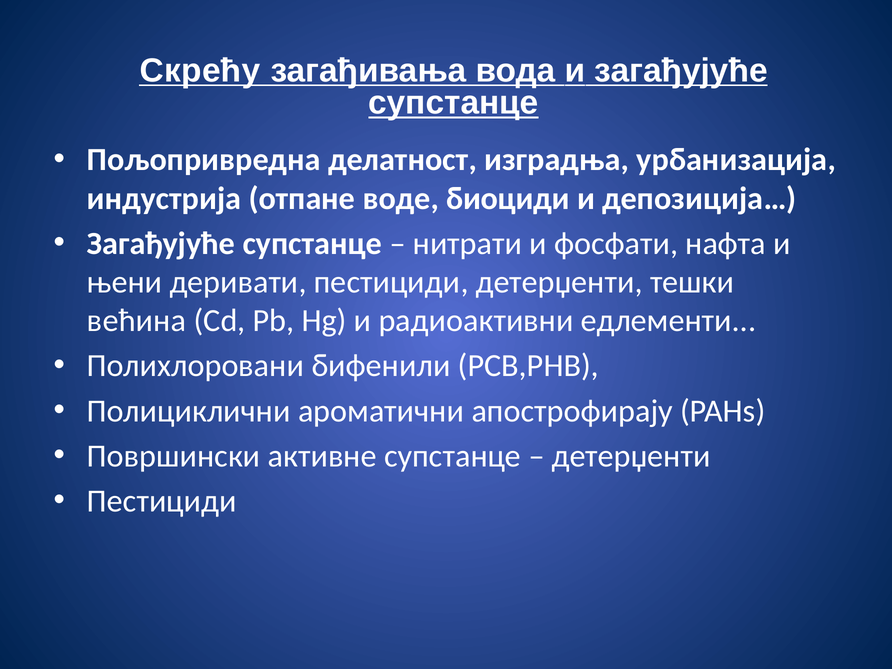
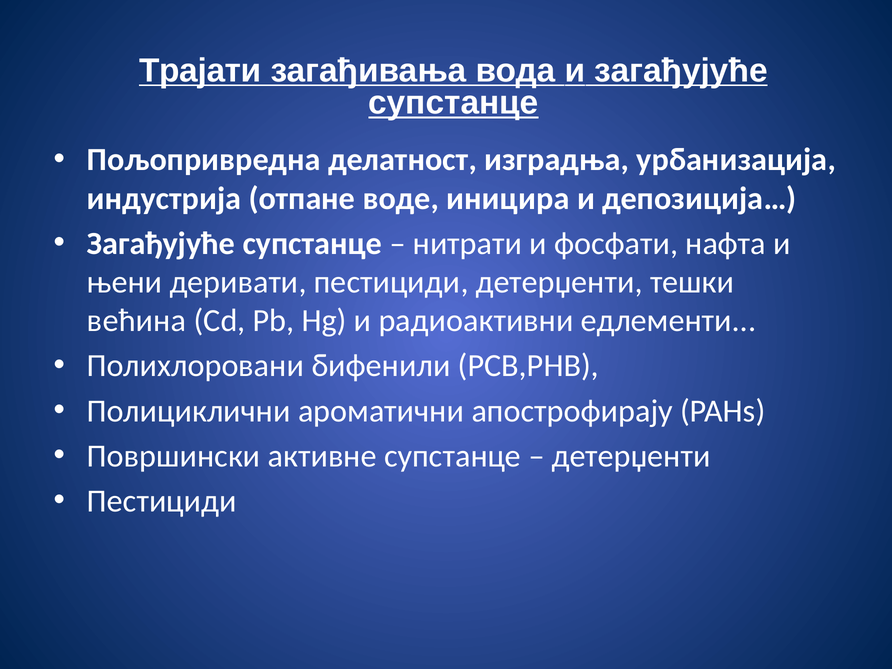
Скрећу: Скрећу -> Трајати
биоциди: биоциди -> иницира
